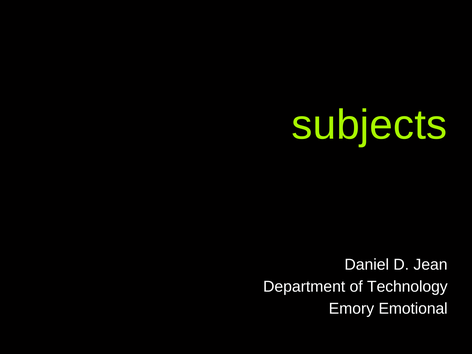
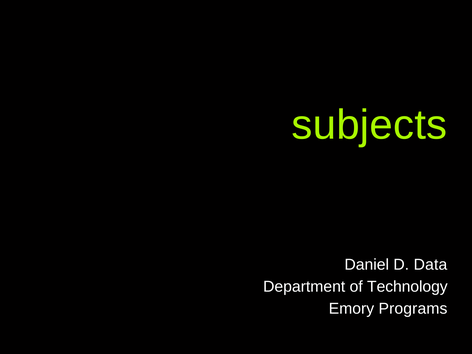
Jean: Jean -> Data
Emotional: Emotional -> Programs
